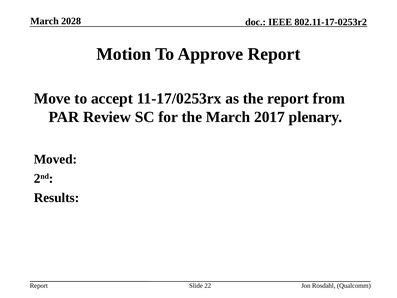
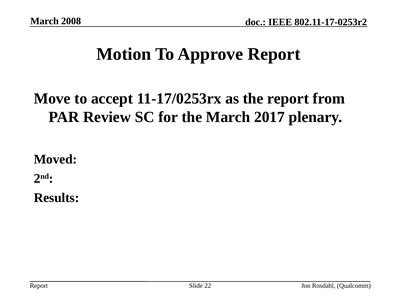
2028: 2028 -> 2008
